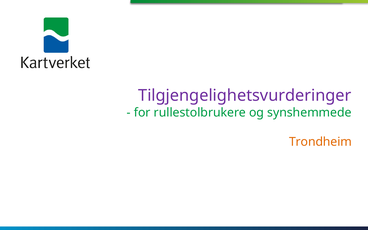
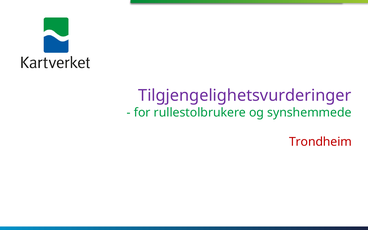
Trondheim colour: orange -> red
